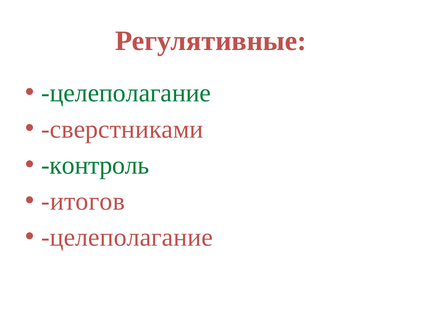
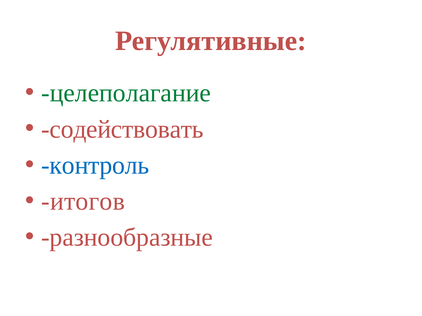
сверстниками: сверстниками -> содействовать
контроль colour: green -> blue
целеполагание at (127, 238): целеполагание -> разнообразные
